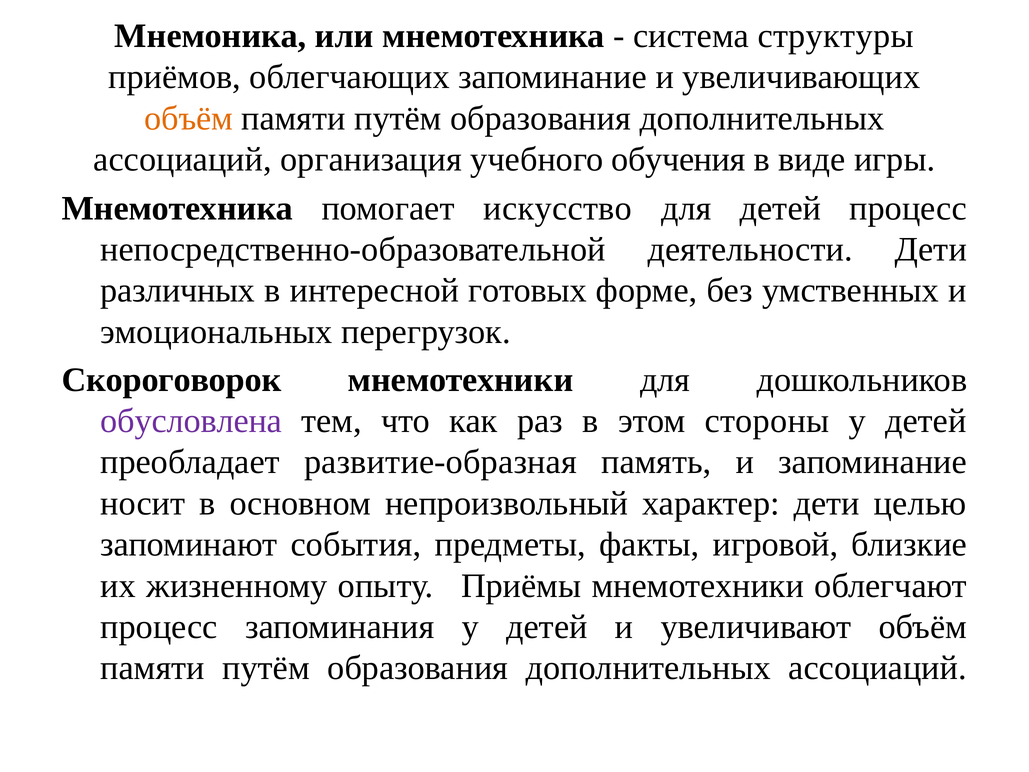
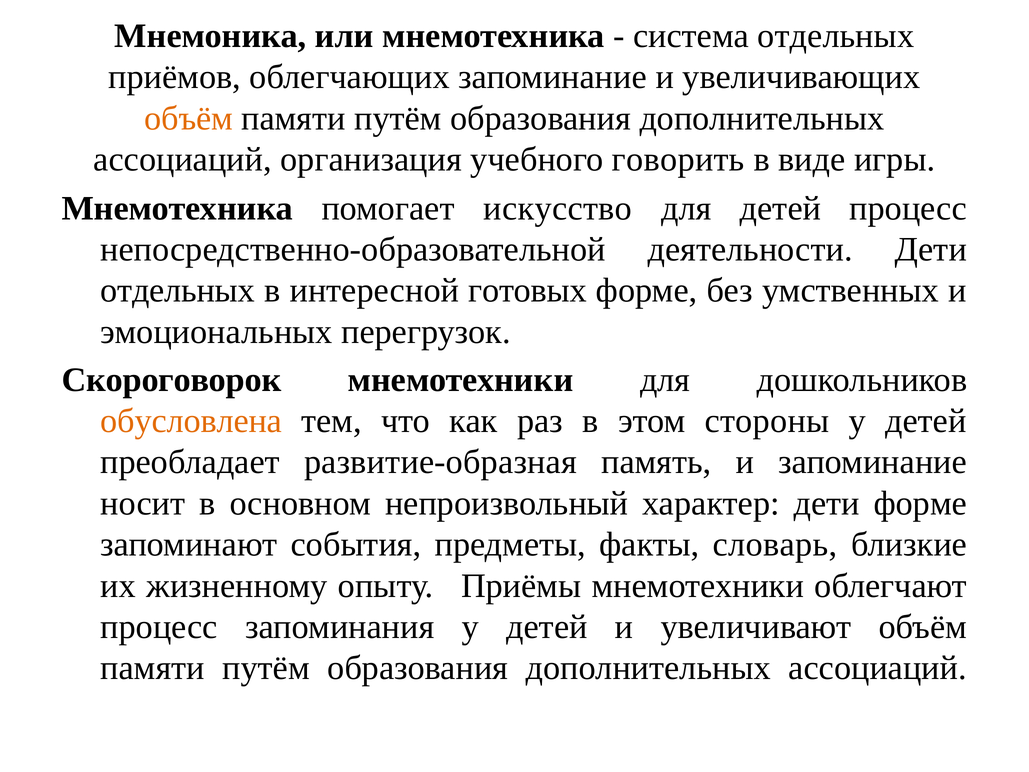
система структуры: структуры -> отдельных
обучения: обучения -> говорить
различных at (178, 291): различных -> отдельных
обусловлена colour: purple -> orange
дети целью: целью -> форме
игровой: игровой -> словарь
